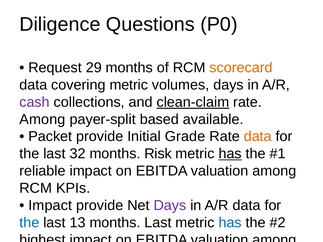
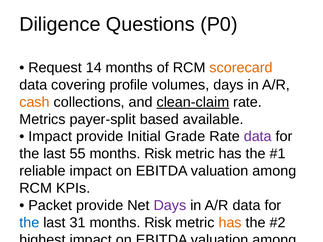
29: 29 -> 14
covering metric: metric -> profile
cash at (34, 102) colour: purple -> orange
Among at (42, 119): Among -> Metrics
Packet at (50, 137): Packet -> Impact
data at (258, 137) colour: orange -> purple
32: 32 -> 55
has at (230, 154) underline: present -> none
Impact at (50, 206): Impact -> Packet
13: 13 -> 31
Last at (158, 223): Last -> Risk
has at (230, 223) colour: blue -> orange
